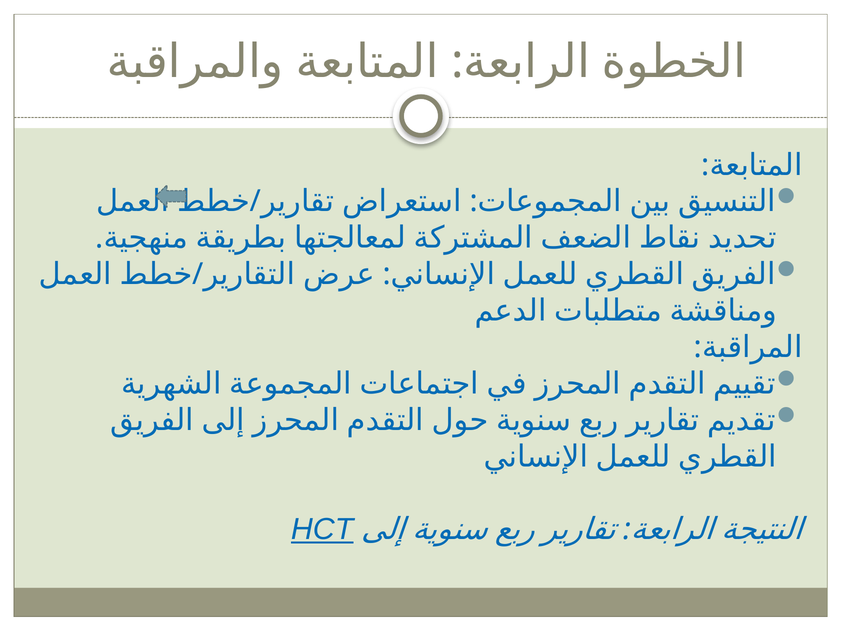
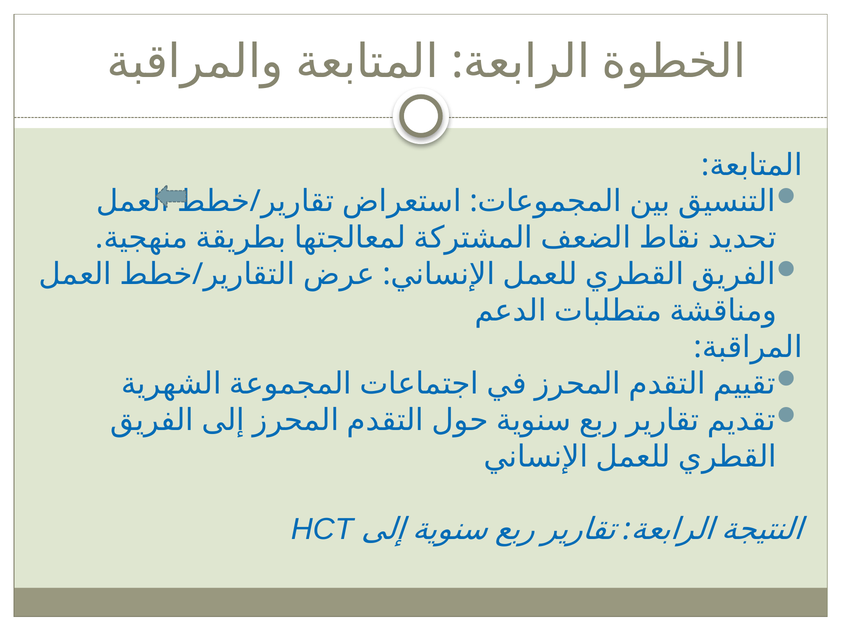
HCT underline: present -> none
